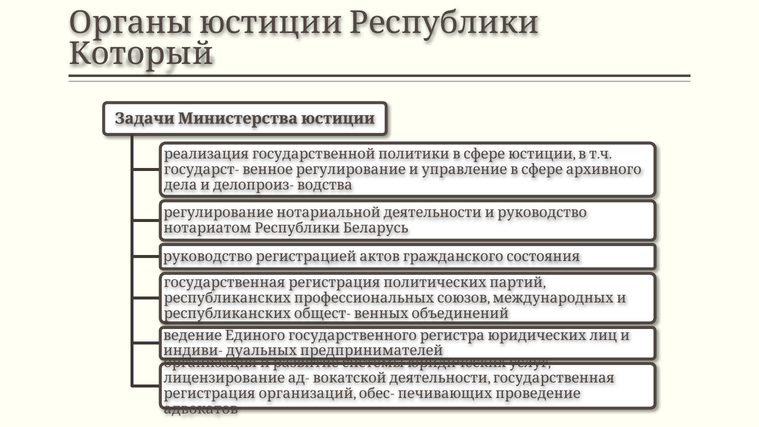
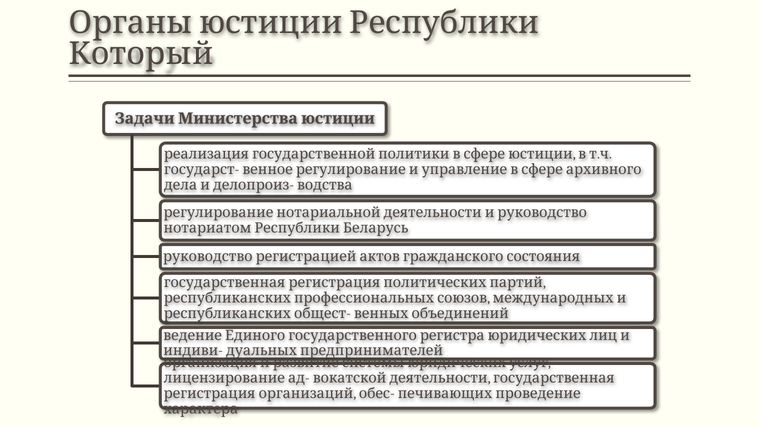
адвокатов: адвокатов -> характера
